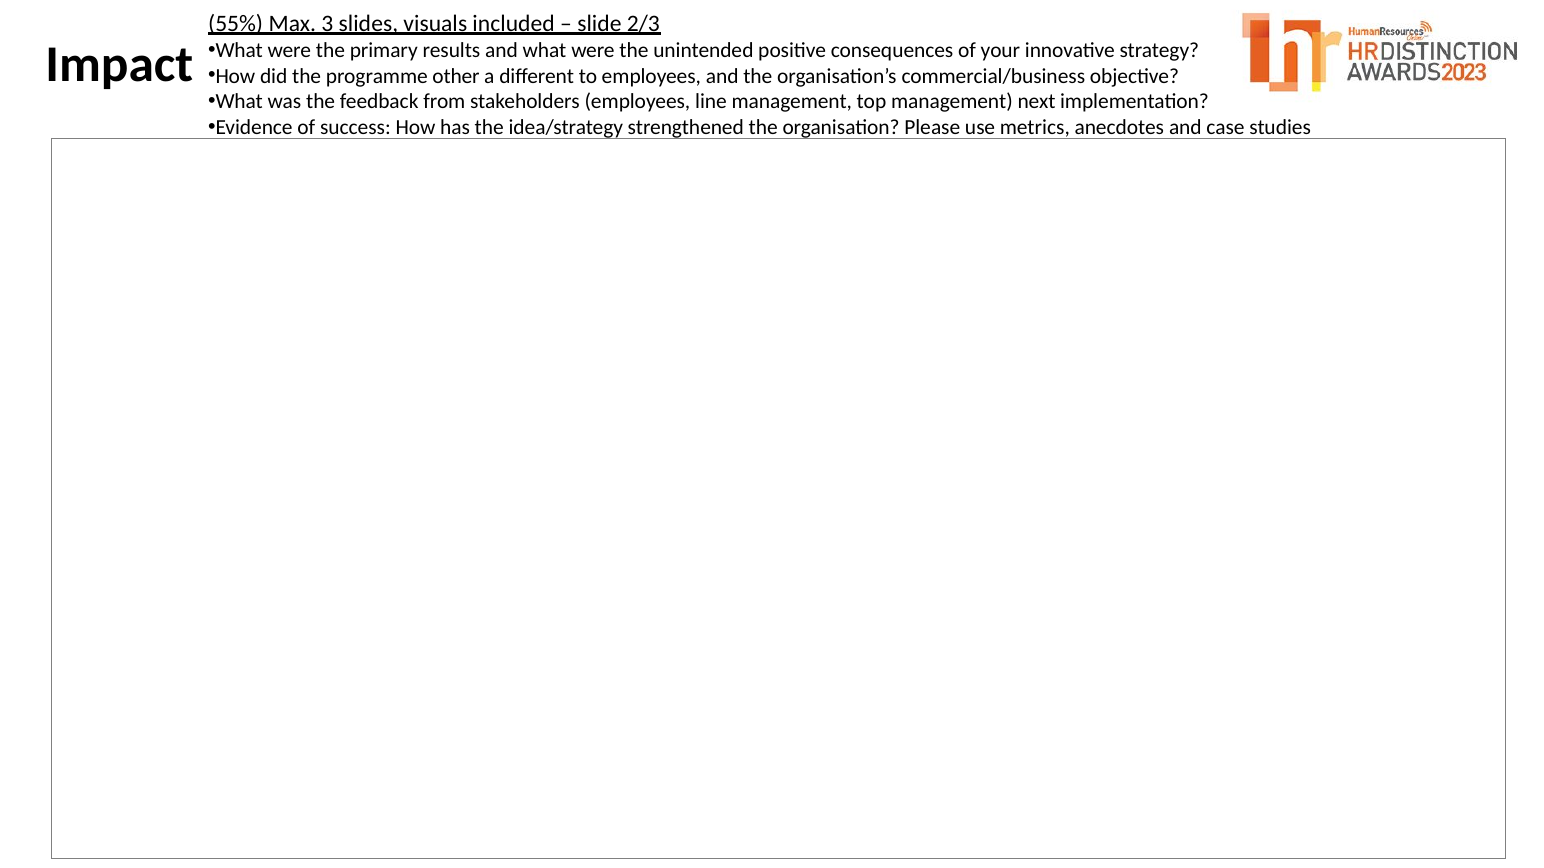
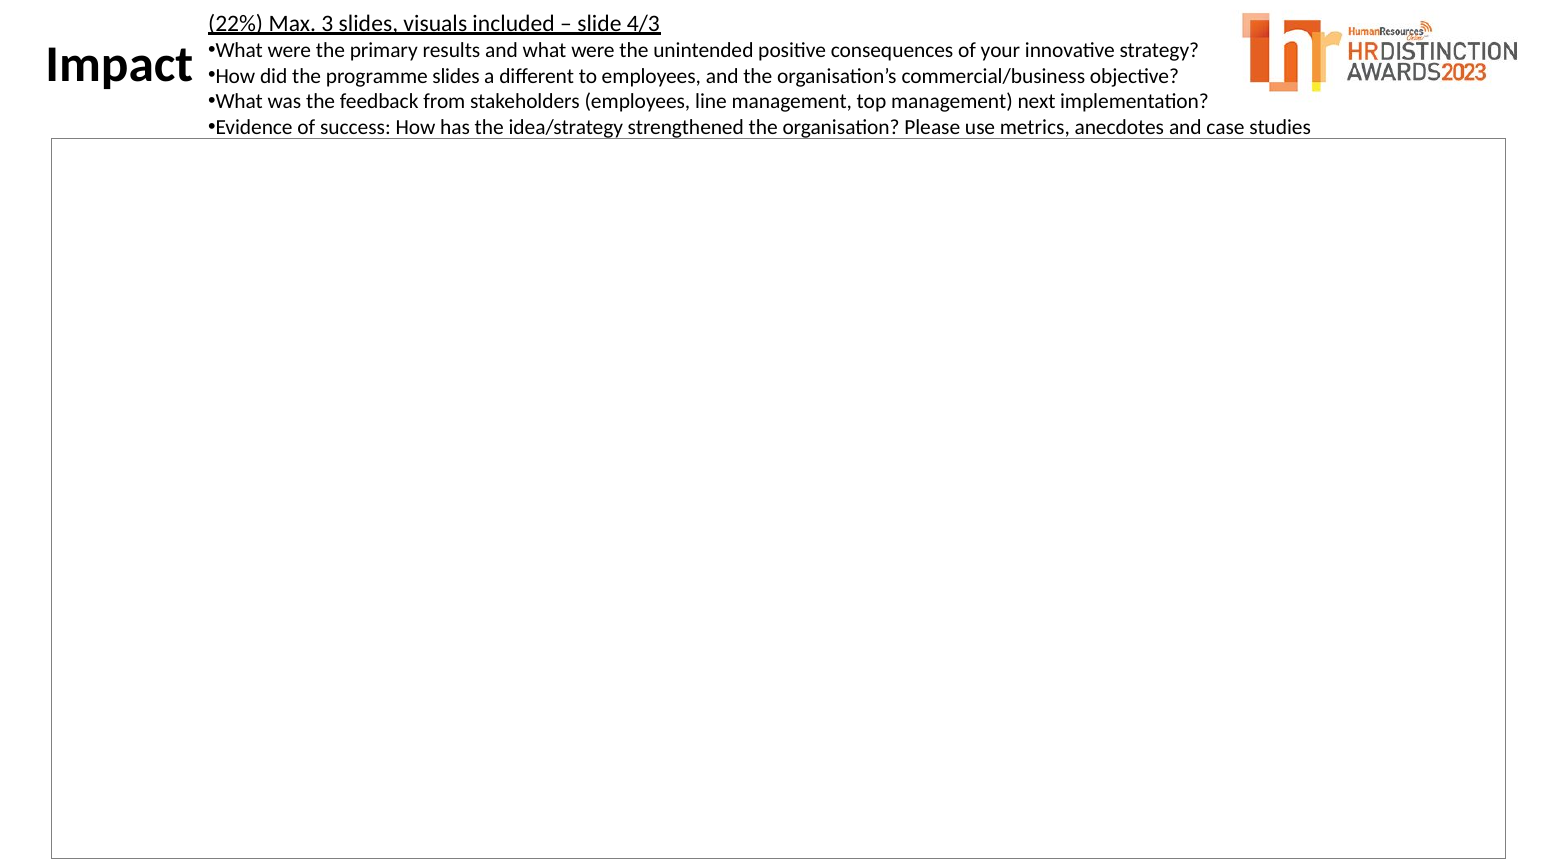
55%: 55% -> 22%
2/3: 2/3 -> 4/3
programme other: other -> slides
